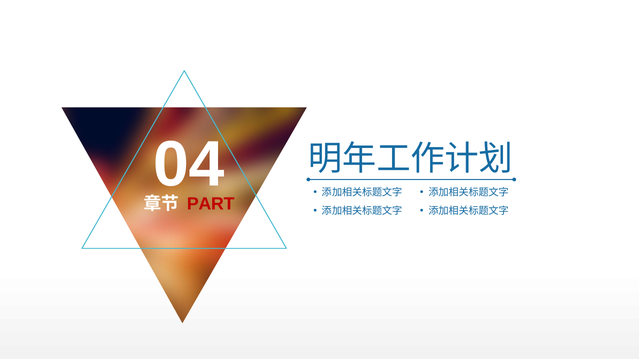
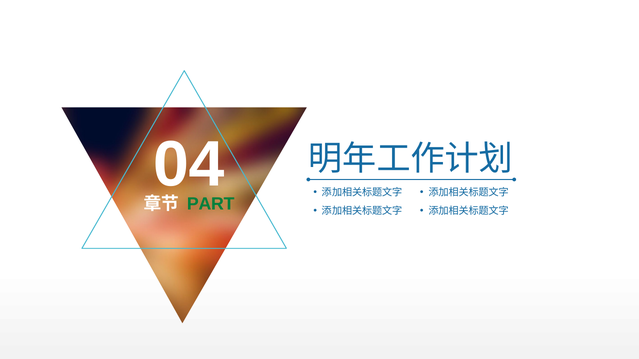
PART colour: red -> green
